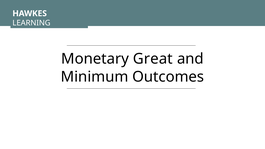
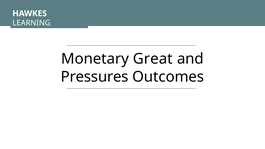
Minimum: Minimum -> Pressures
